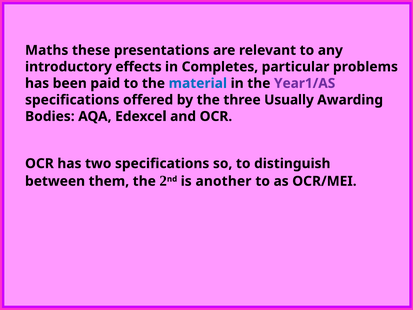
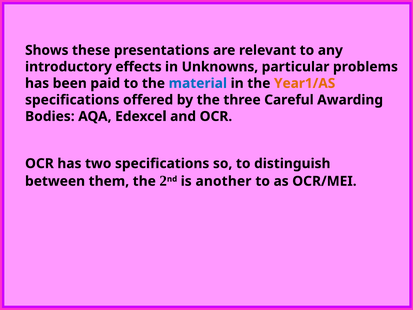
Maths: Maths -> Shows
Completes: Completes -> Unknowns
Year1/AS colour: purple -> orange
Usually: Usually -> Careful
